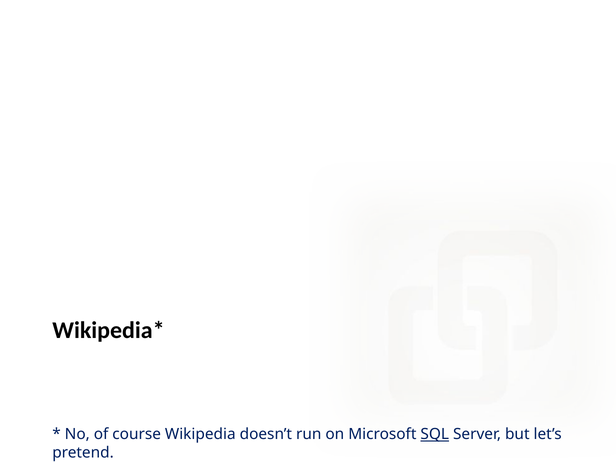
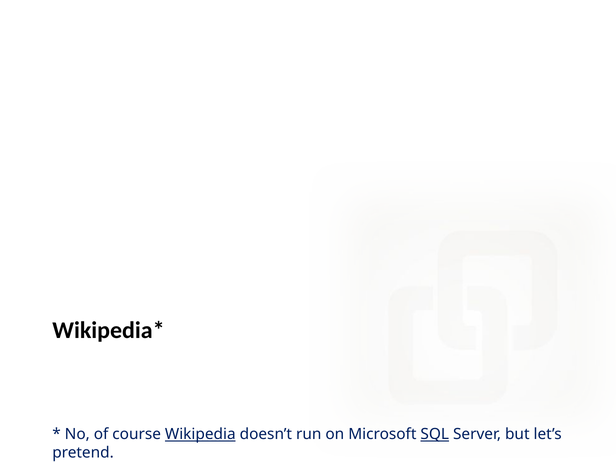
Wikipedia underline: none -> present
